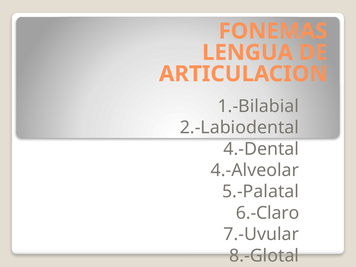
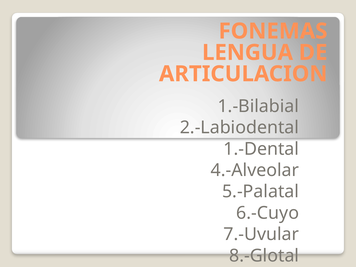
4.-Dental: 4.-Dental -> 1.-Dental
6.-Claro: 6.-Claro -> 6.-Cuyo
